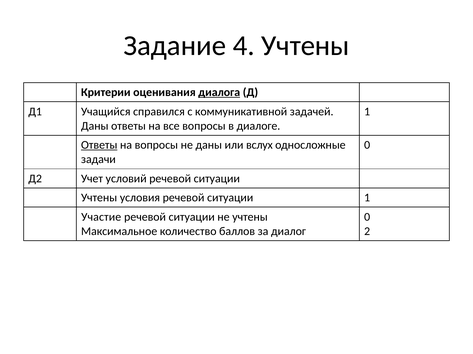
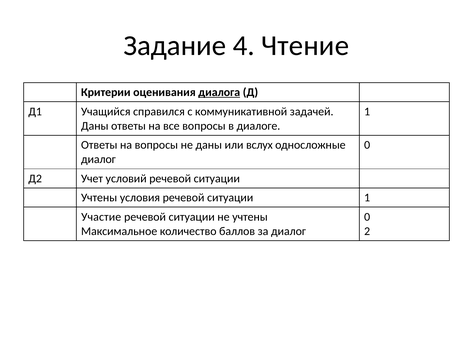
4 Учтены: Учтены -> Чтение
Ответы at (99, 145) underline: present -> none
задачи at (98, 160): задачи -> диалог
